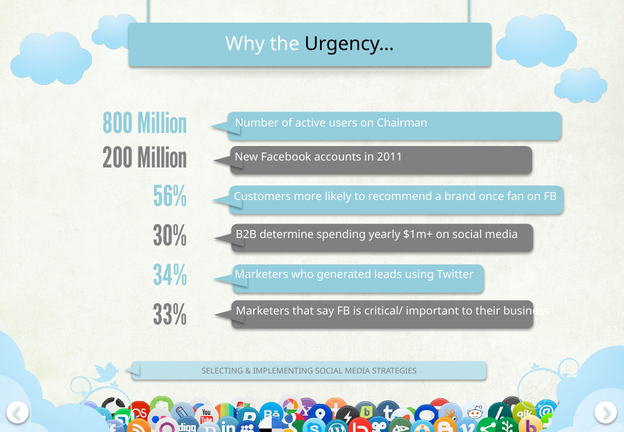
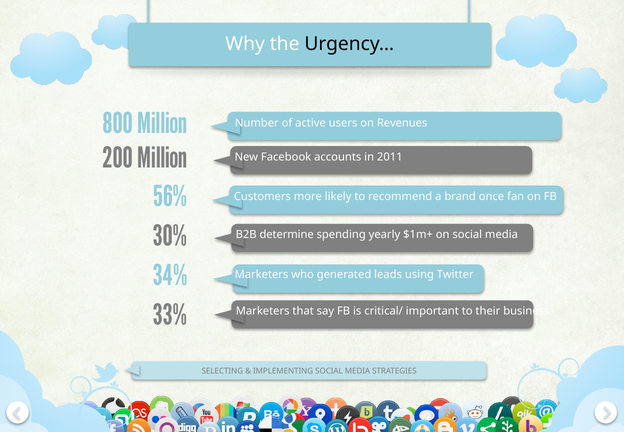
Chairman: Chairman -> Revenues
